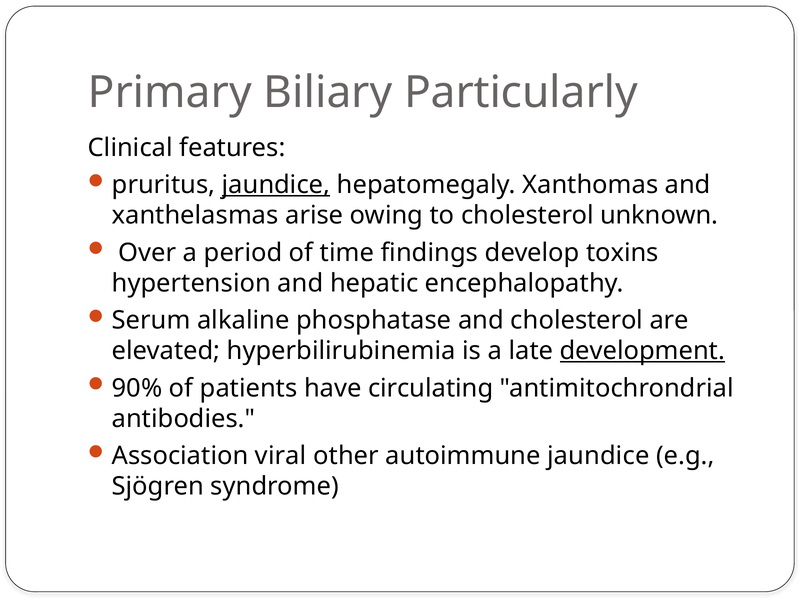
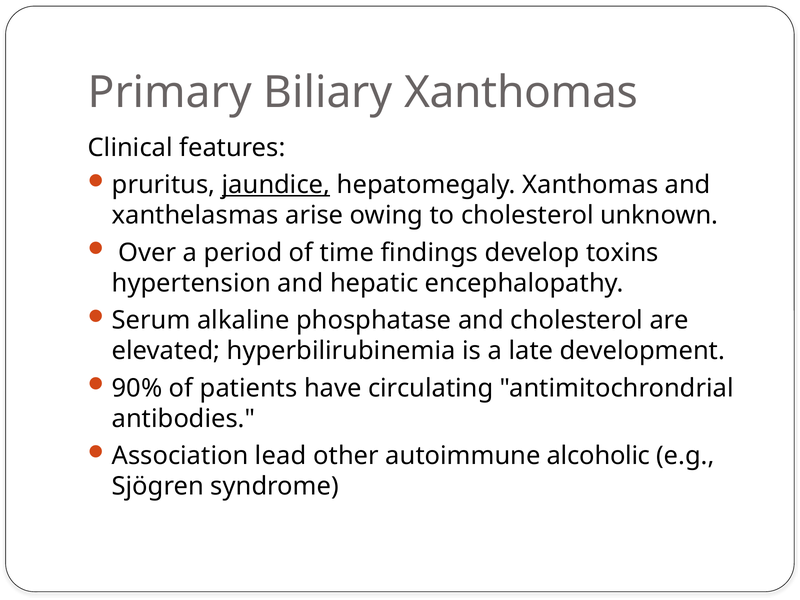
Biliary Particularly: Particularly -> Xanthomas
development underline: present -> none
viral: viral -> lead
autoimmune jaundice: jaundice -> alcoholic
